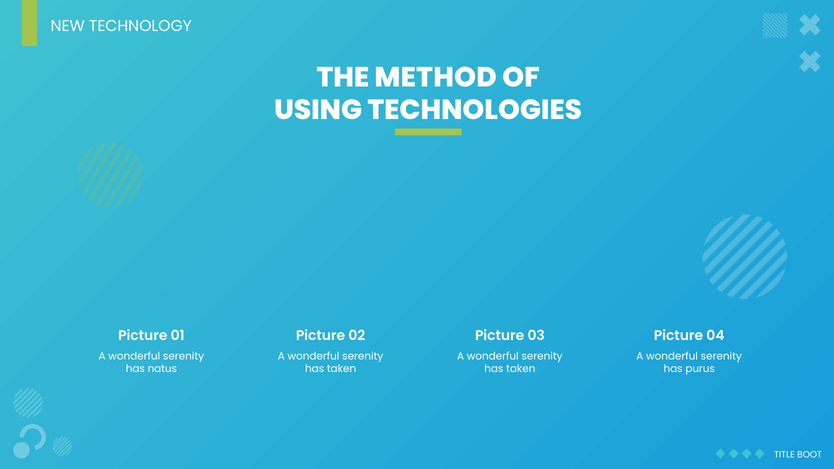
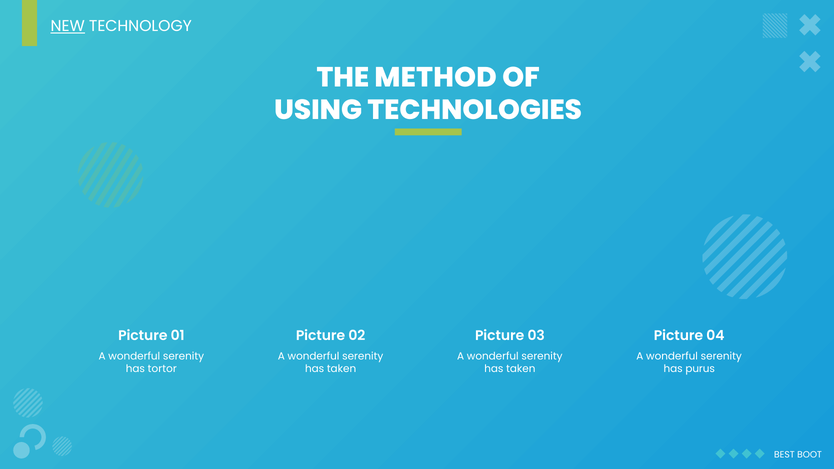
NEW underline: none -> present
natus: natus -> tortor
TITLE: TITLE -> BEST
